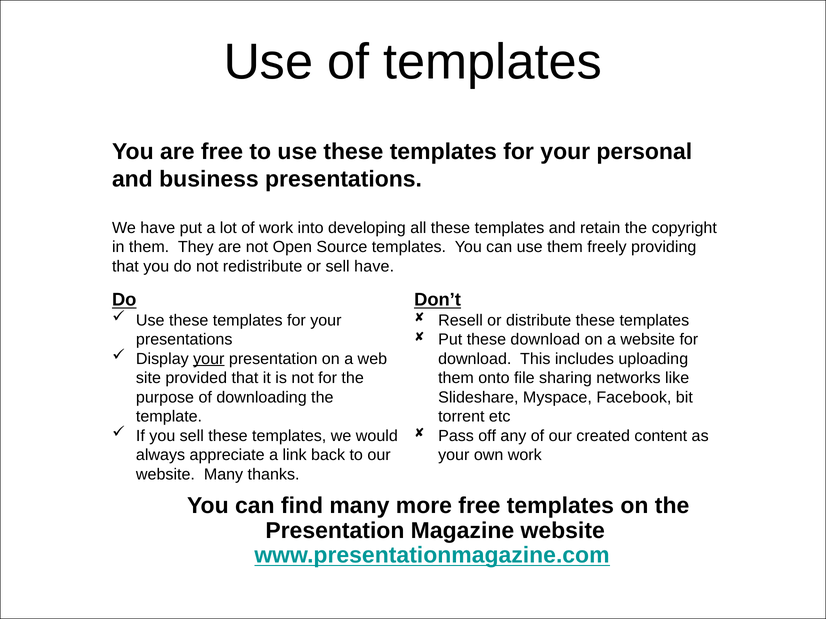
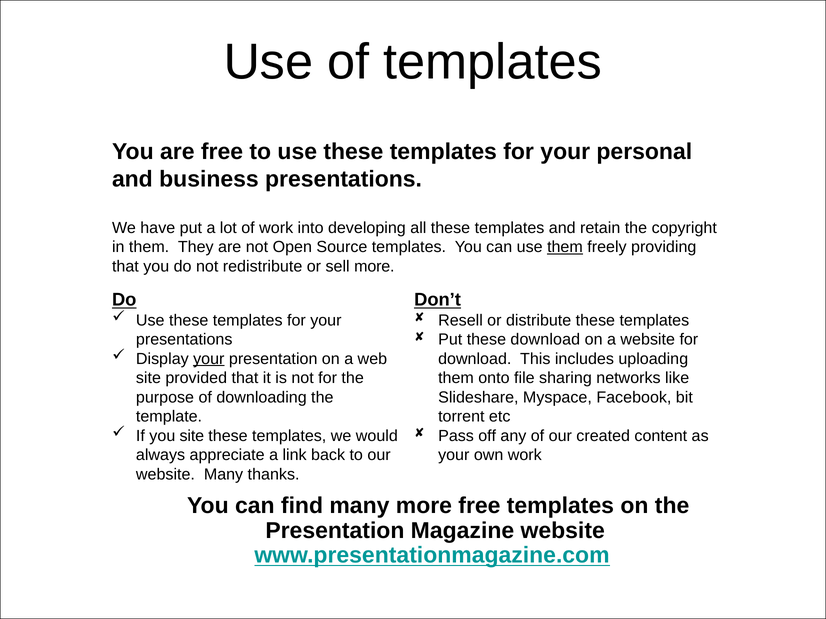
them at (565, 247) underline: none -> present
sell have: have -> more
you sell: sell -> site
